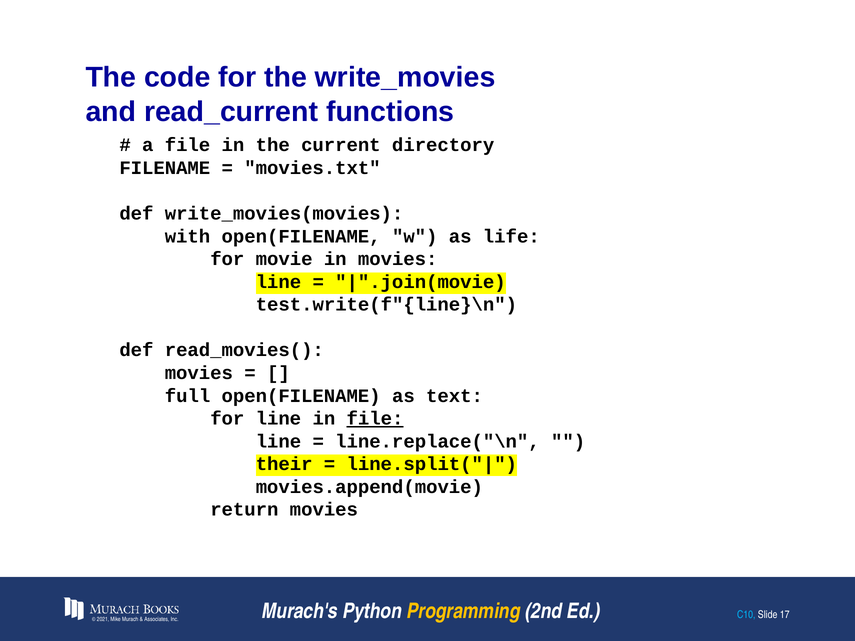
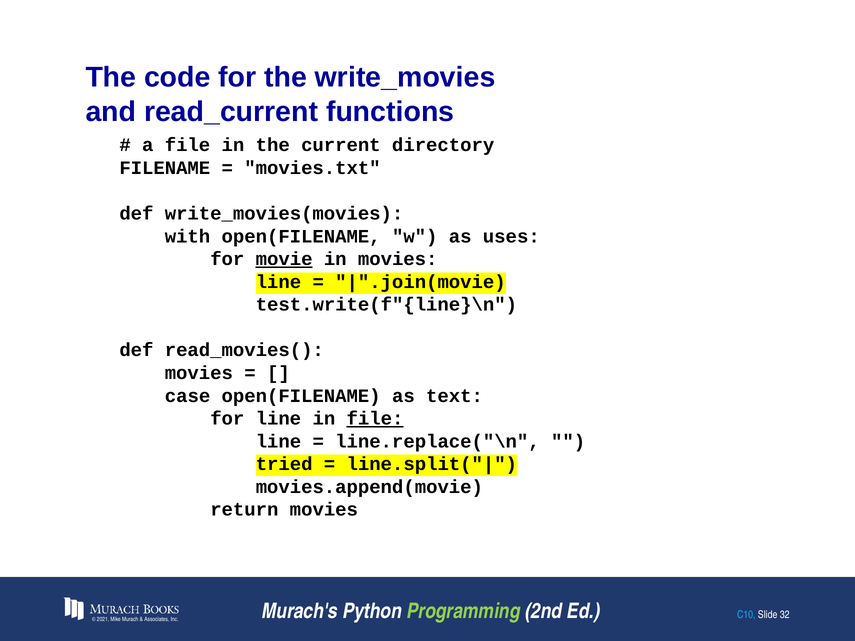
life: life -> uses
movie underline: none -> present
full: full -> case
their: their -> tried
Programming colour: yellow -> light green
17: 17 -> 32
